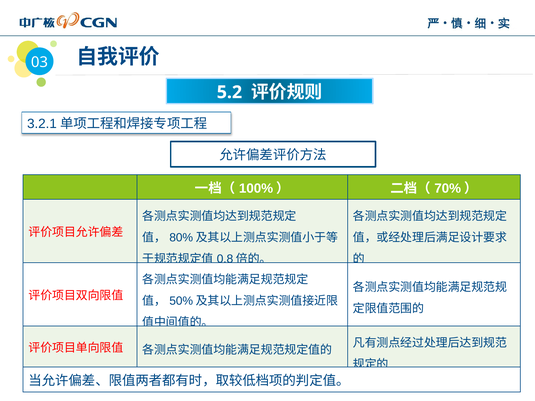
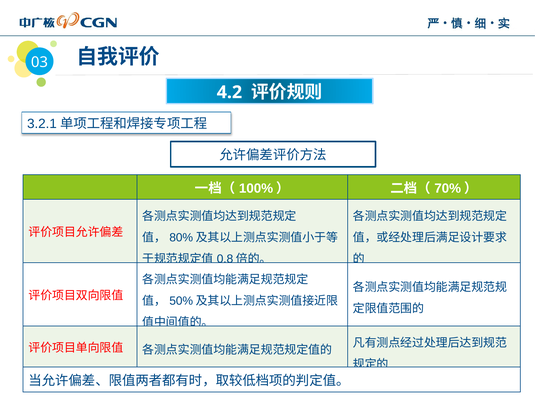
5.2: 5.2 -> 4.2
